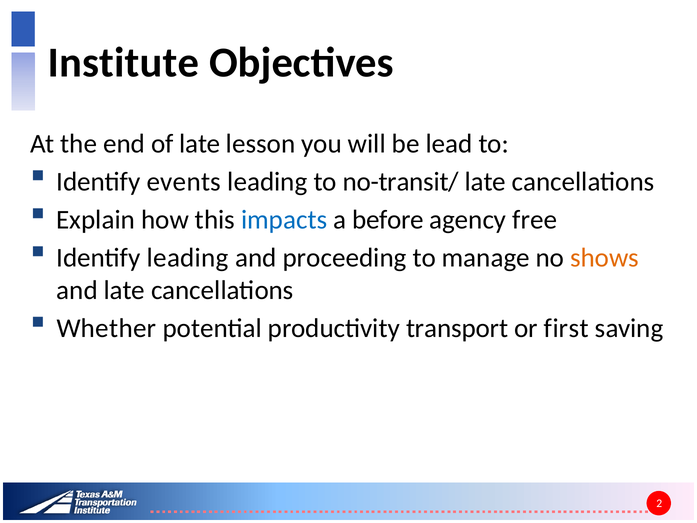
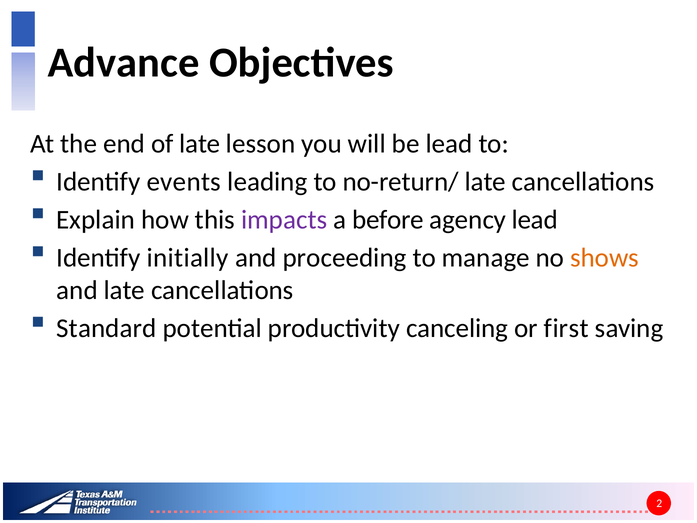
Institute: Institute -> Advance
no-transit/: no-transit/ -> no-return/
impacts colour: blue -> purple
agency free: free -> lead
Identify leading: leading -> initially
Whether: Whether -> Standard
transport: transport -> canceling
